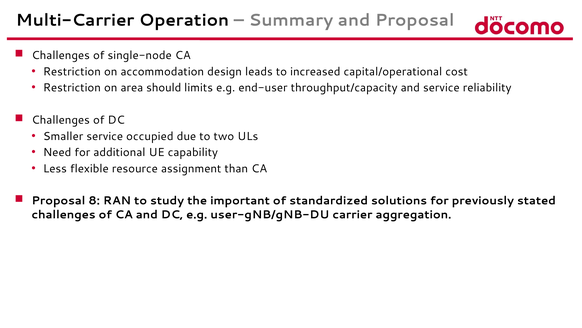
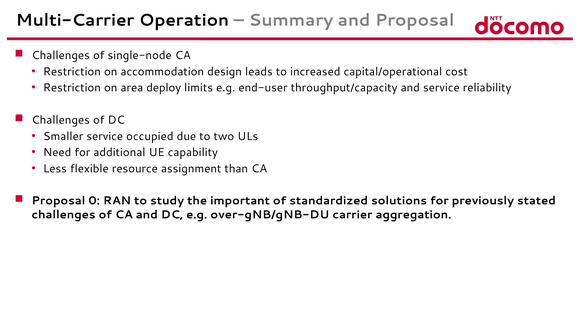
should: should -> deploy
8: 8 -> 0
user-gNB/gNB-DU: user-gNB/gNB-DU -> over-gNB/gNB-DU
